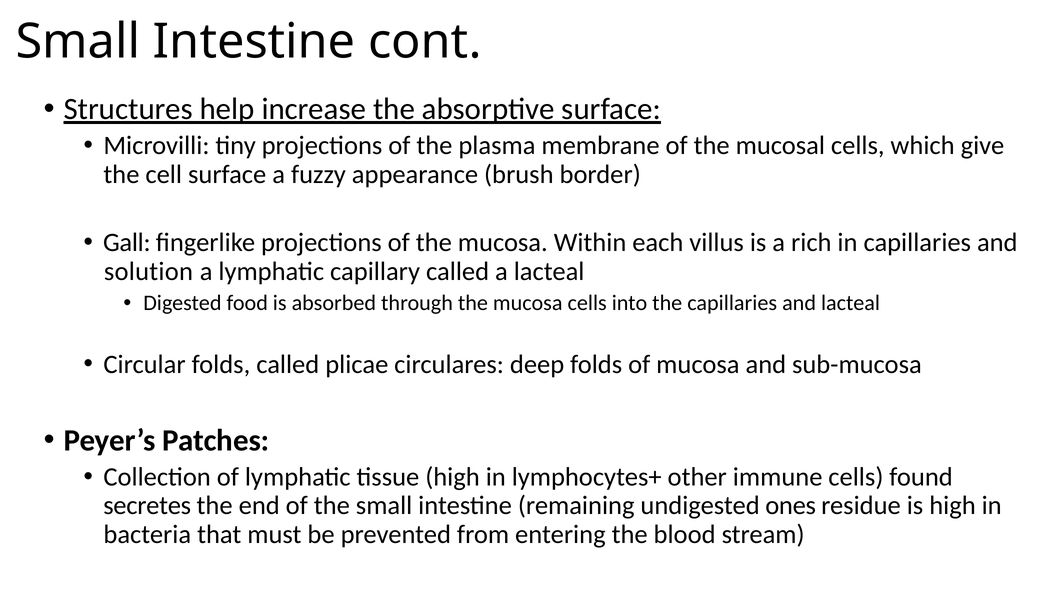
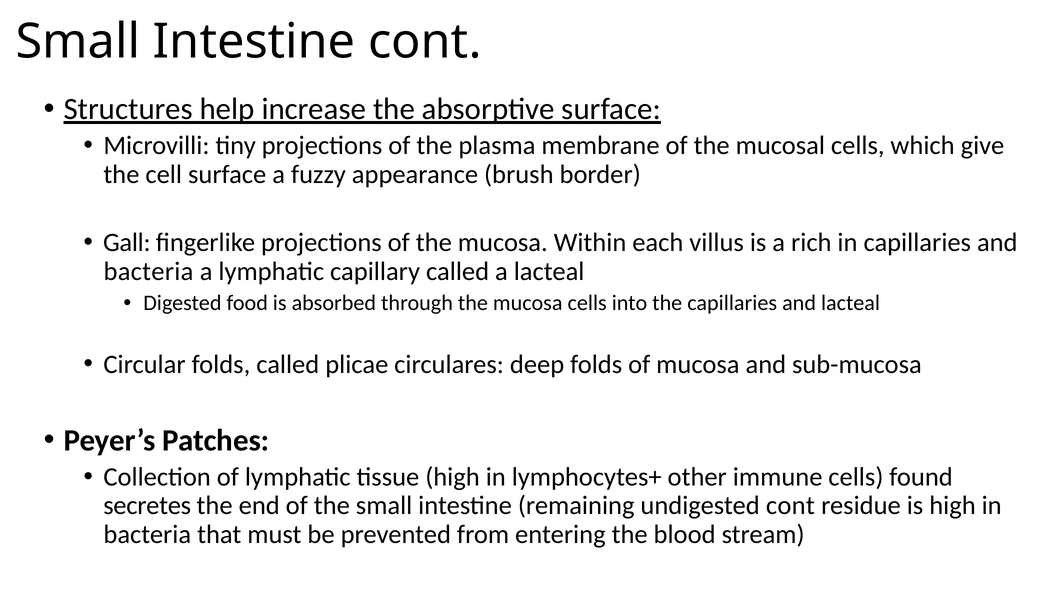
solution at (148, 271): solution -> bacteria
undigested ones: ones -> cont
